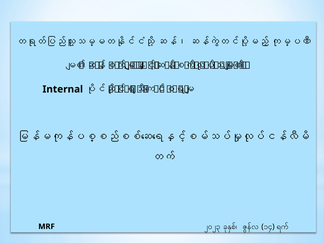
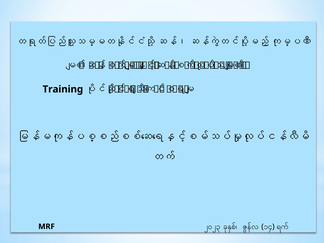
Internal: Internal -> Training
